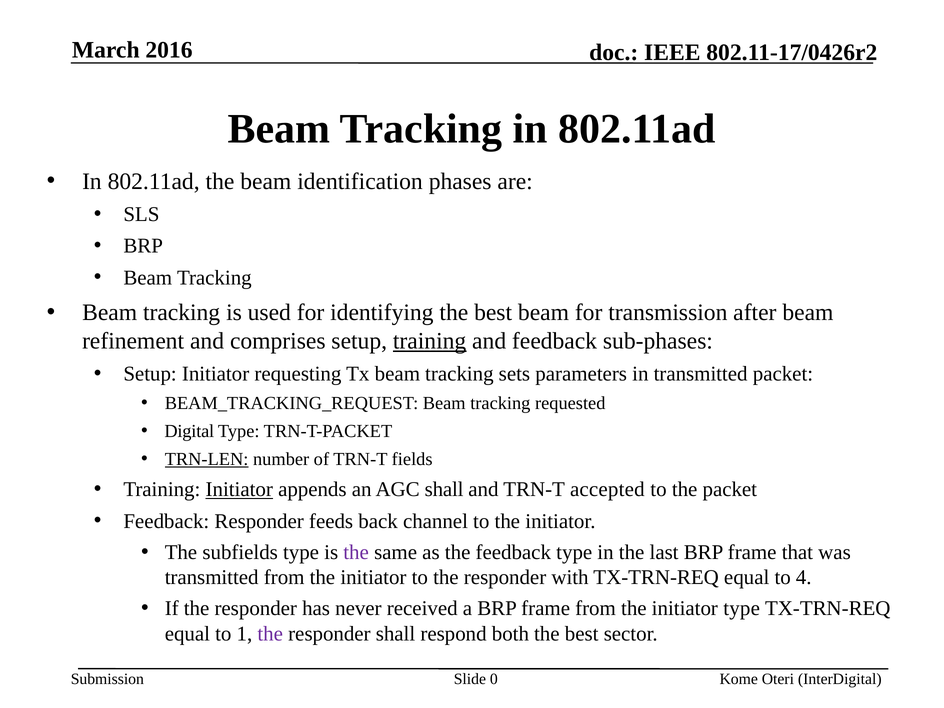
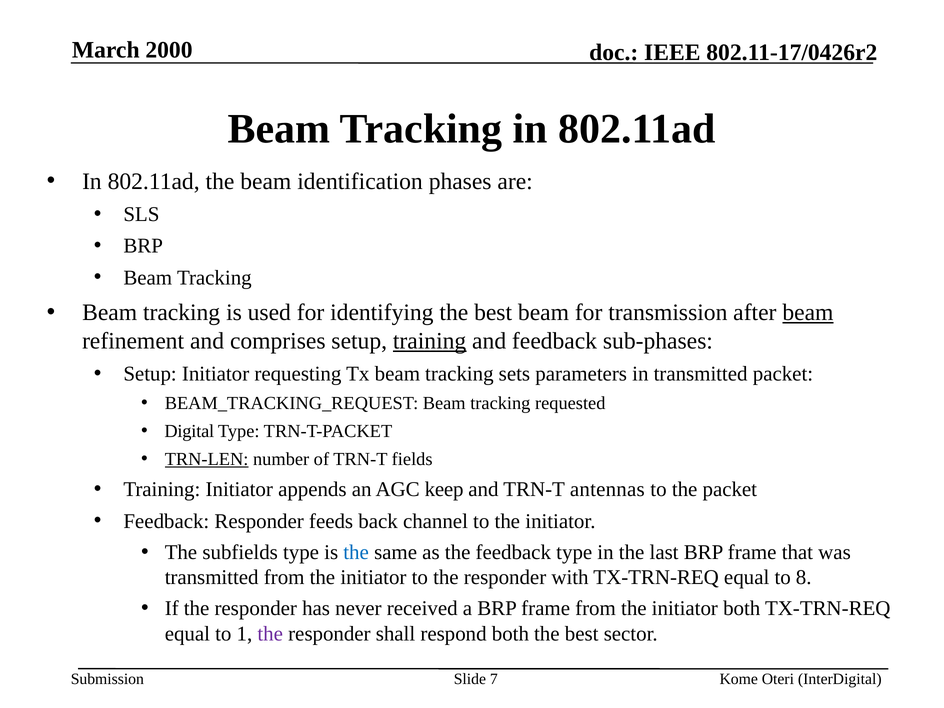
2016: 2016 -> 2000
beam at (808, 313) underline: none -> present
Initiator at (239, 490) underline: present -> none
AGC shall: shall -> keep
accepted: accepted -> antennas
the at (356, 552) colour: purple -> blue
4: 4 -> 8
initiator type: type -> both
0: 0 -> 7
